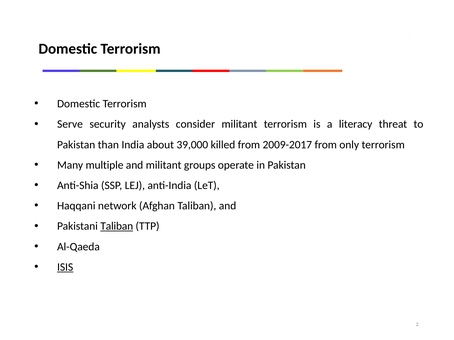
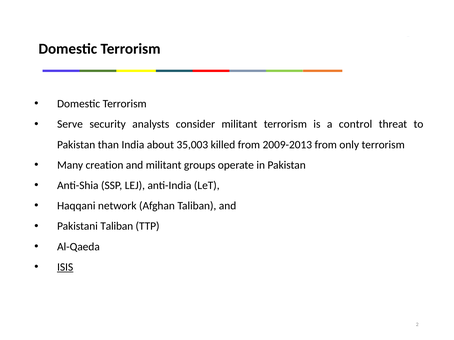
literacy: literacy -> control
39,000: 39,000 -> 35,003
2009-2017: 2009-2017 -> 2009-2013
multiple: multiple -> creation
Taliban at (117, 227) underline: present -> none
